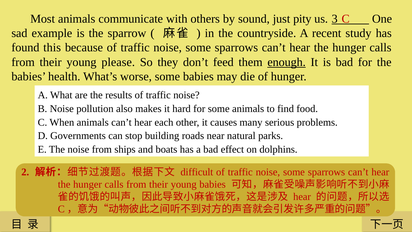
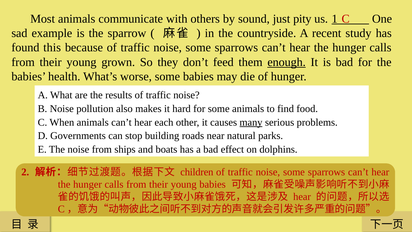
3: 3 -> 1
please: please -> grown
many underline: none -> present
difficult: difficult -> children
